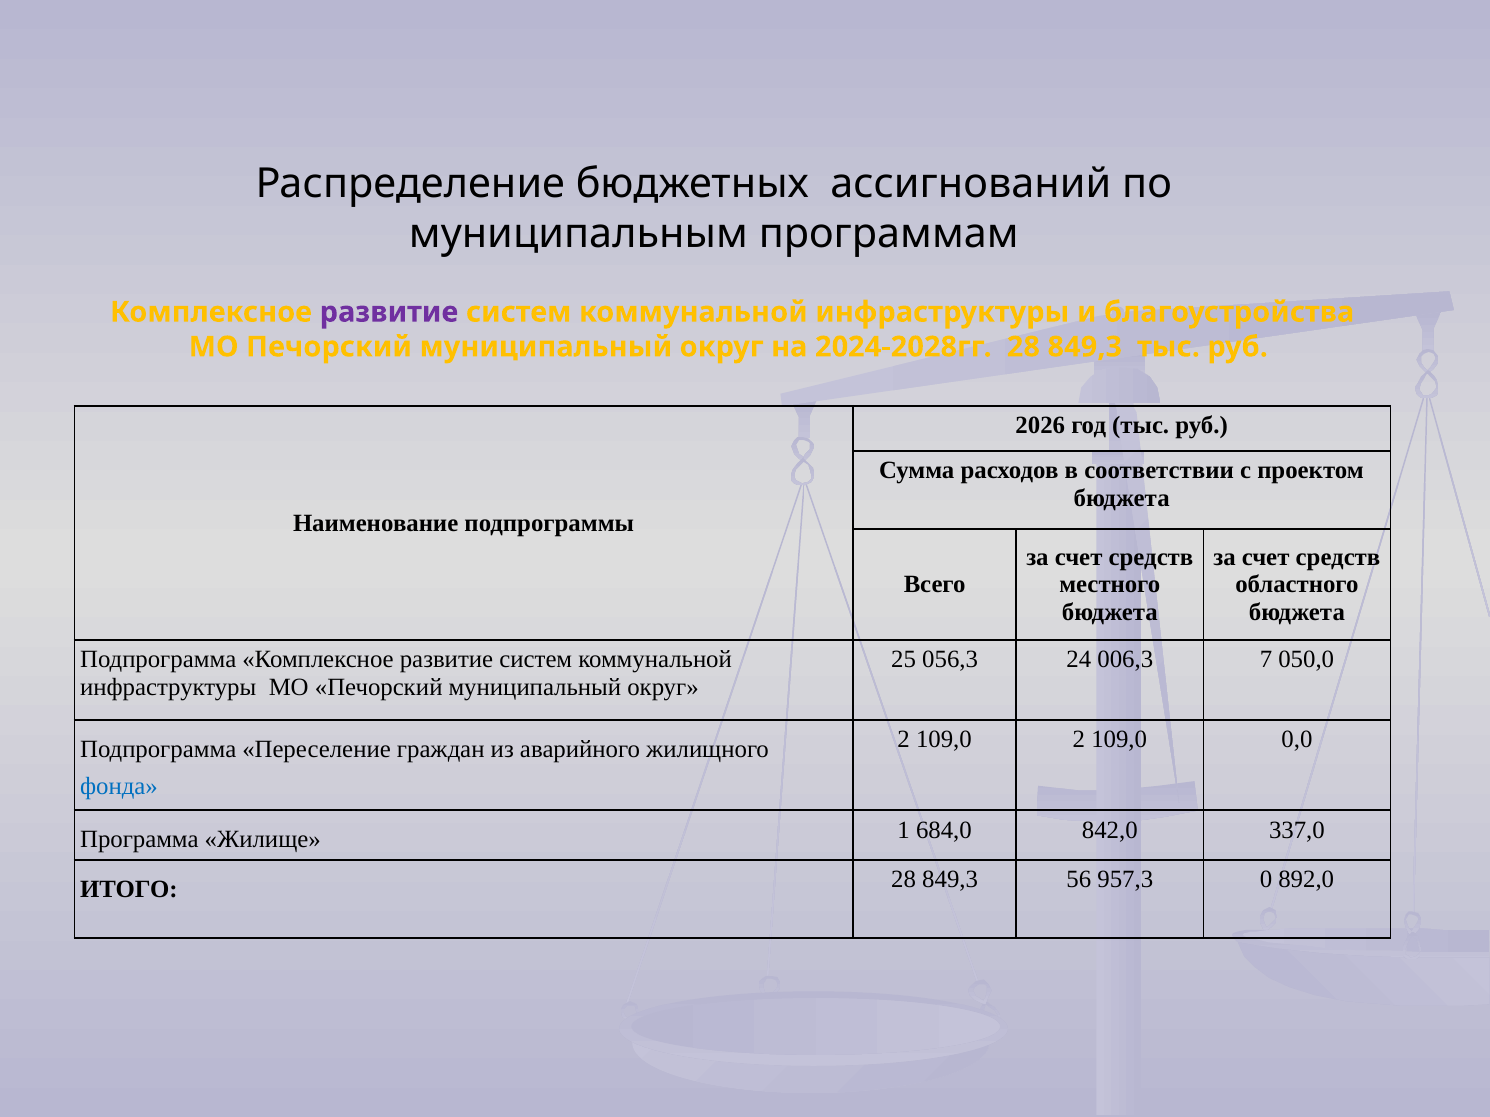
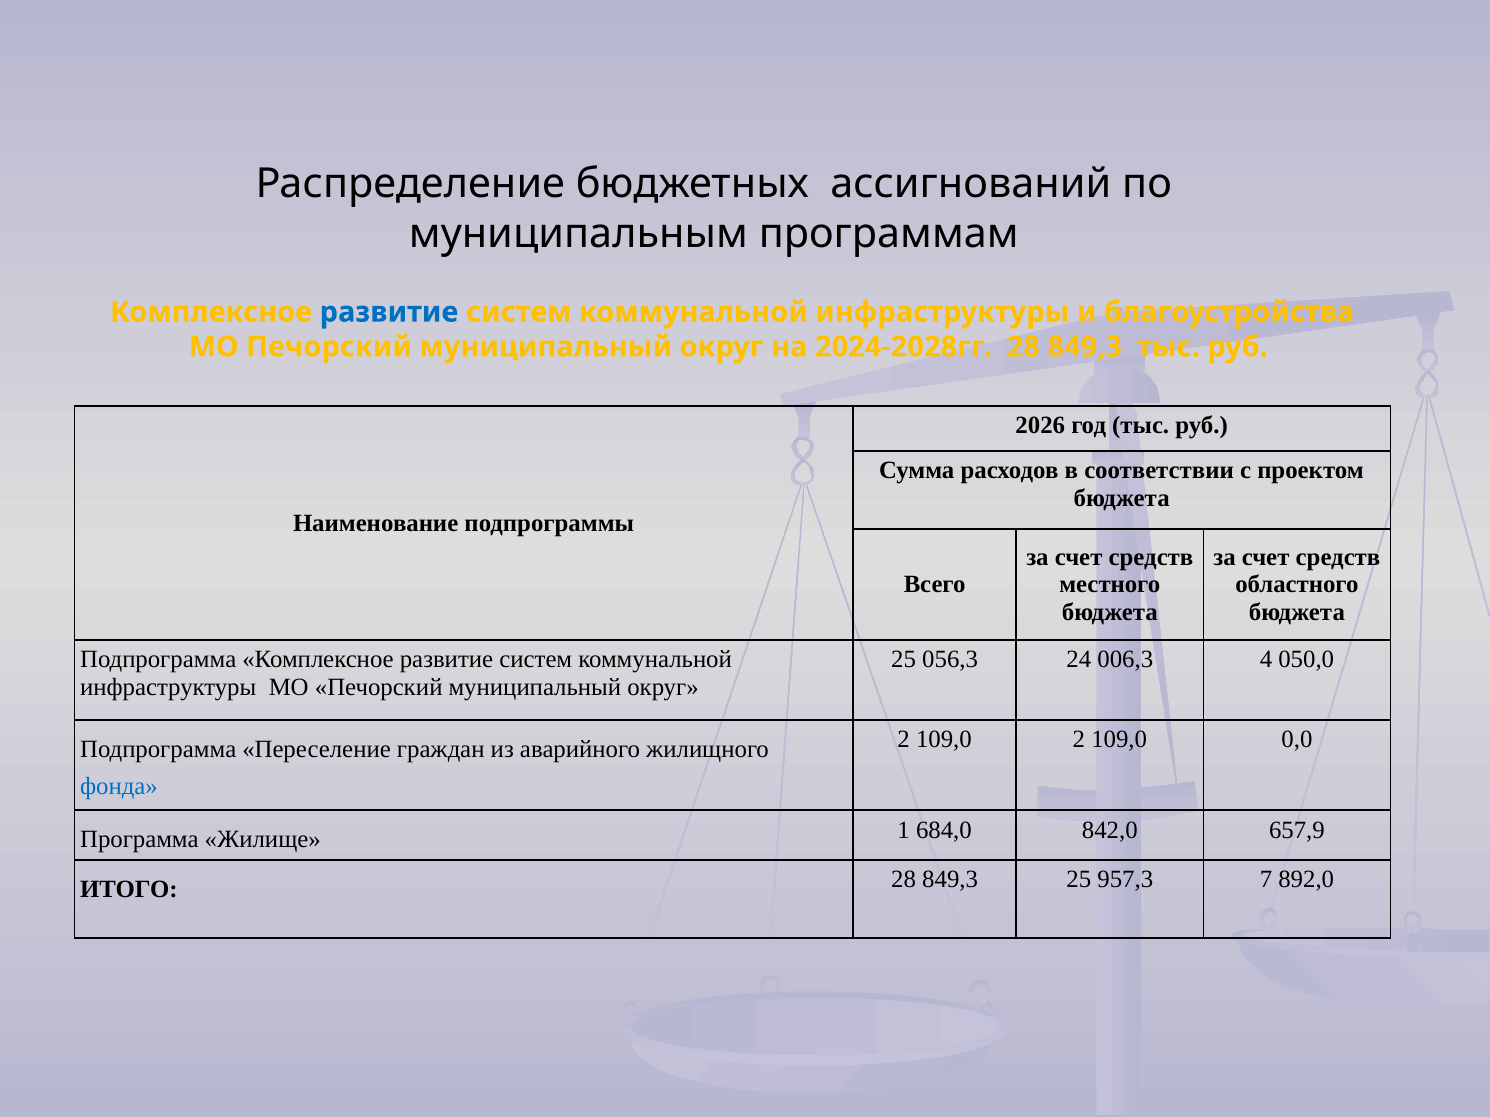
развитие at (389, 312) colour: purple -> blue
7: 7 -> 4
337,0: 337,0 -> 657,9
849,3 56: 56 -> 25
0: 0 -> 7
